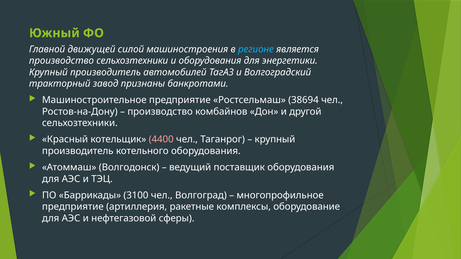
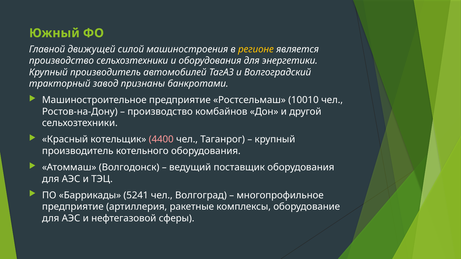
регионе colour: light blue -> yellow
38694: 38694 -> 10010
3100: 3100 -> 5241
